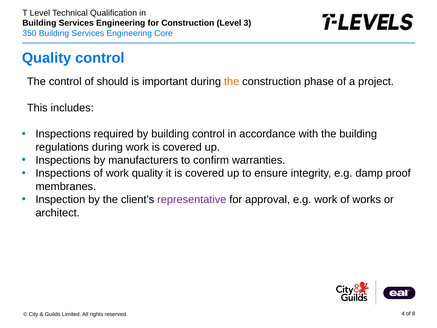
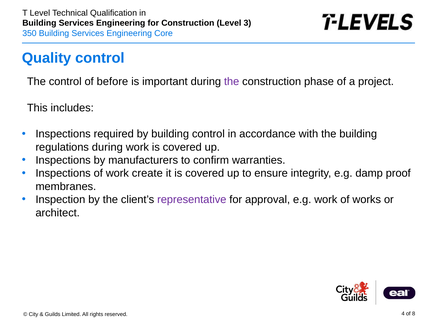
should: should -> before
the at (232, 81) colour: orange -> purple
work quality: quality -> create
